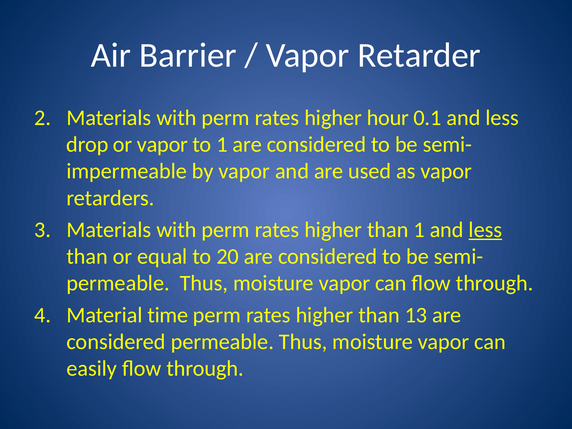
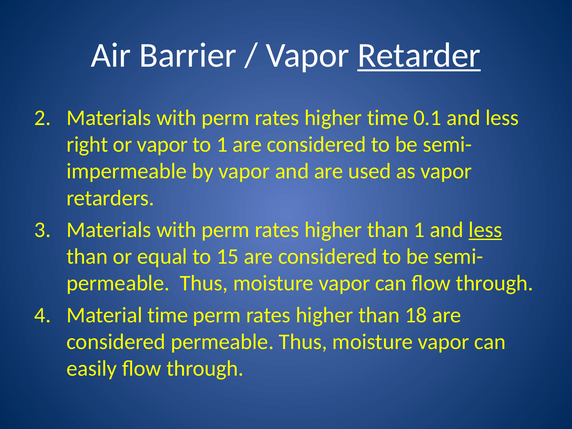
Retarder underline: none -> present
higher hour: hour -> time
drop: drop -> right
20: 20 -> 15
13: 13 -> 18
